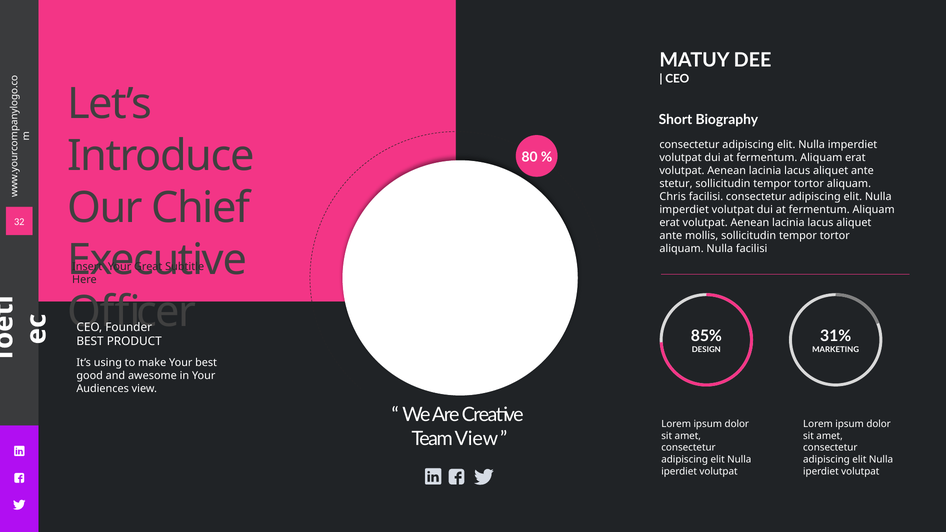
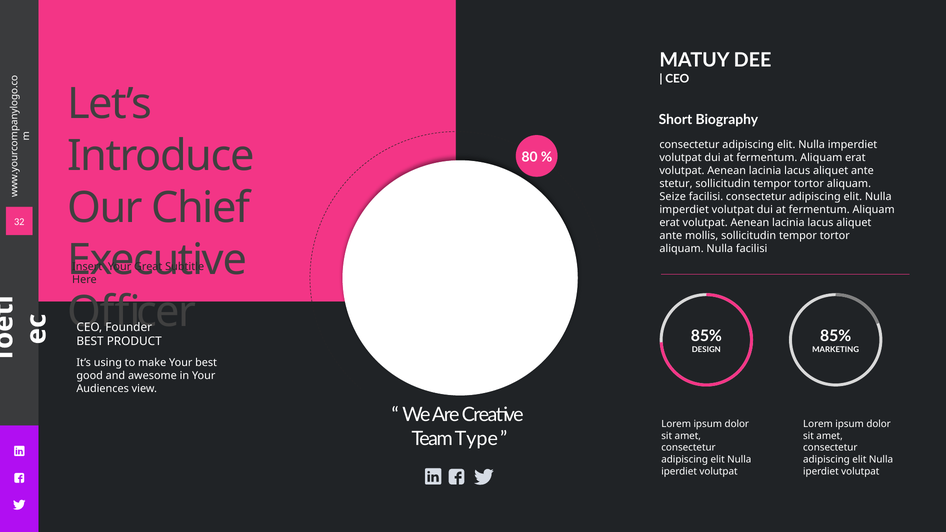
Chris: Chris -> Seize
31% at (836, 336): 31% -> 85%
Team View: View -> Type
